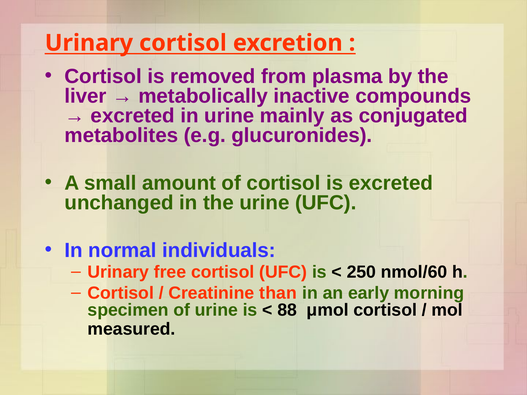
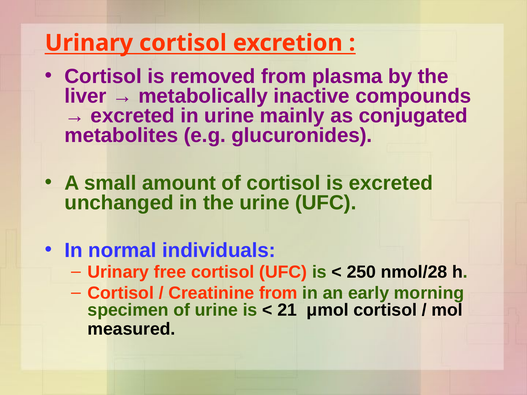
nmol/60: nmol/60 -> nmol/28
Creatinine than: than -> from
88: 88 -> 21
